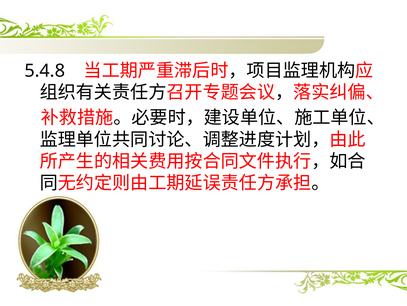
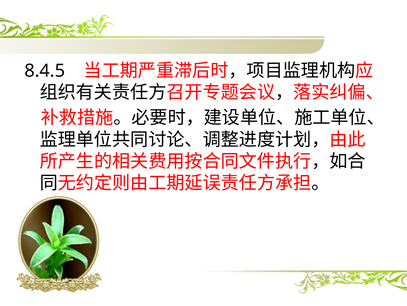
5.4.8: 5.4.8 -> 8.4.5
